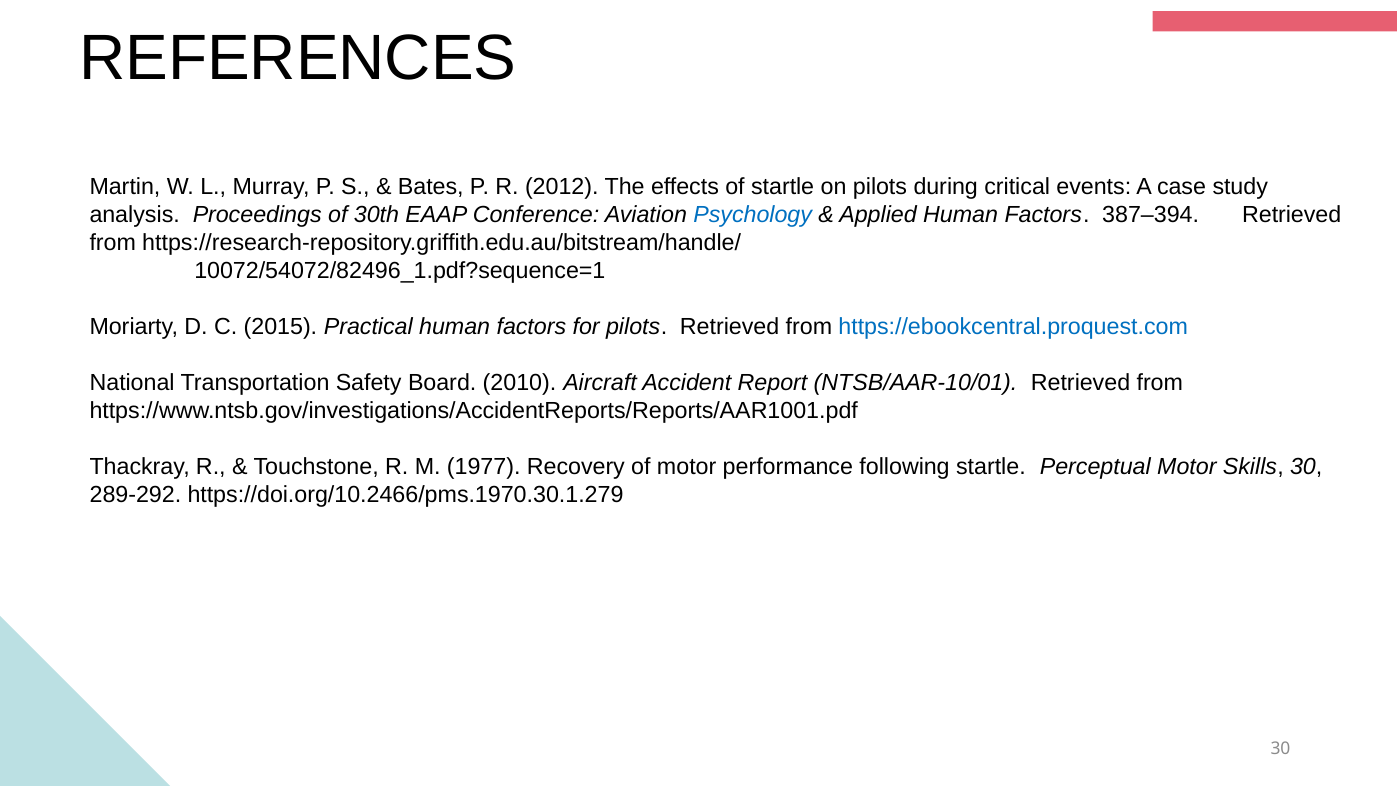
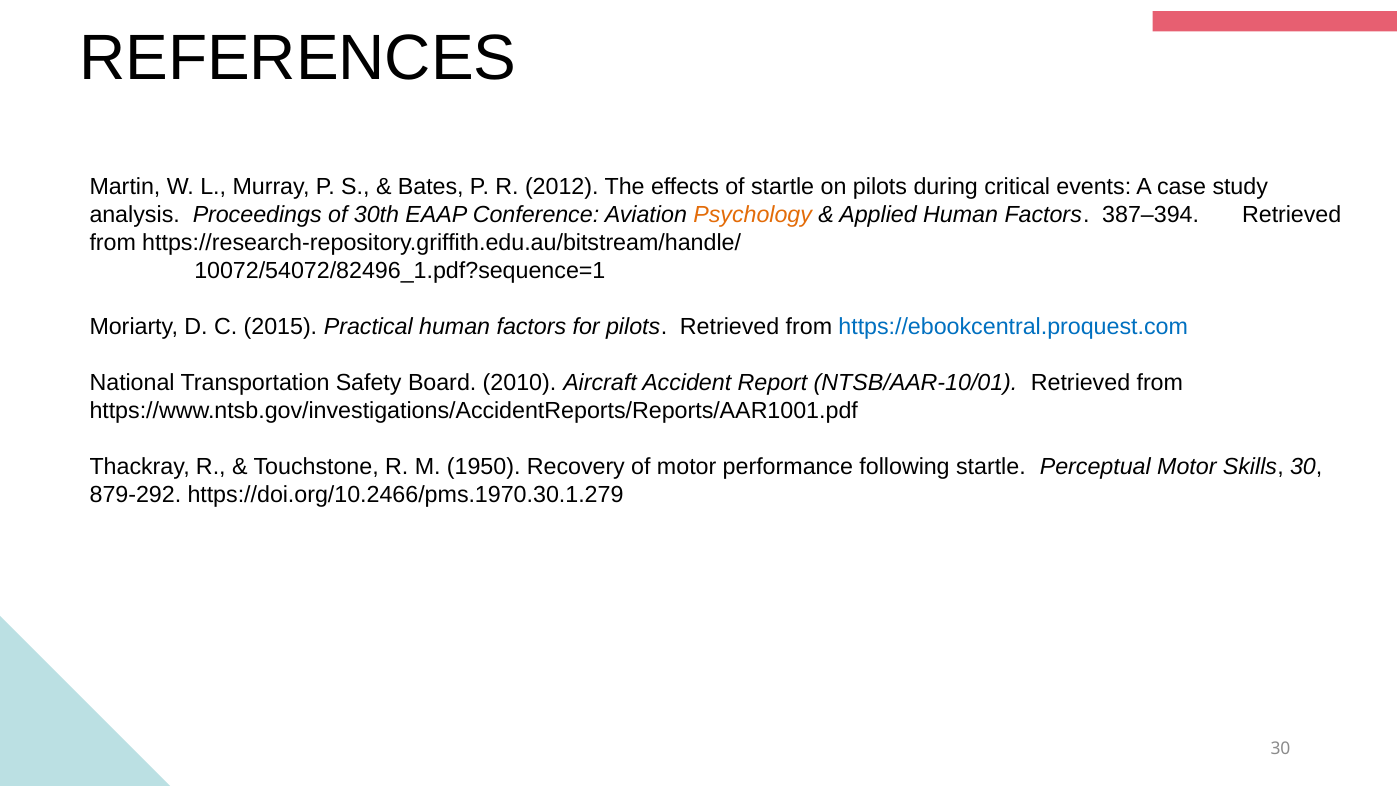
Psychology colour: blue -> orange
1977: 1977 -> 1950
289-292: 289-292 -> 879-292
